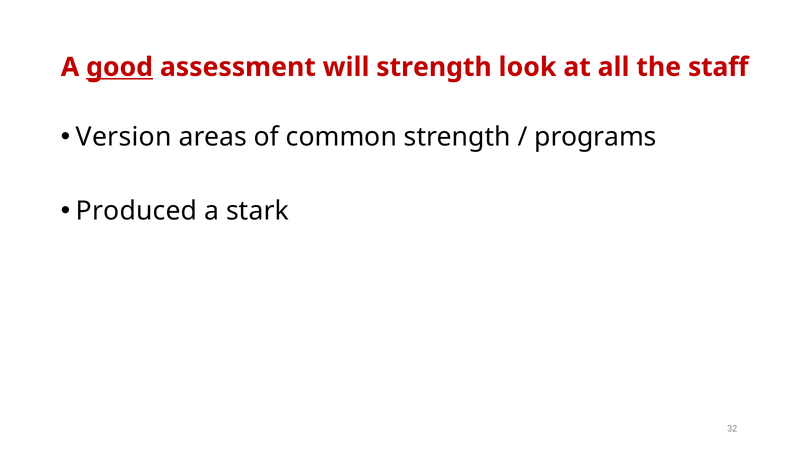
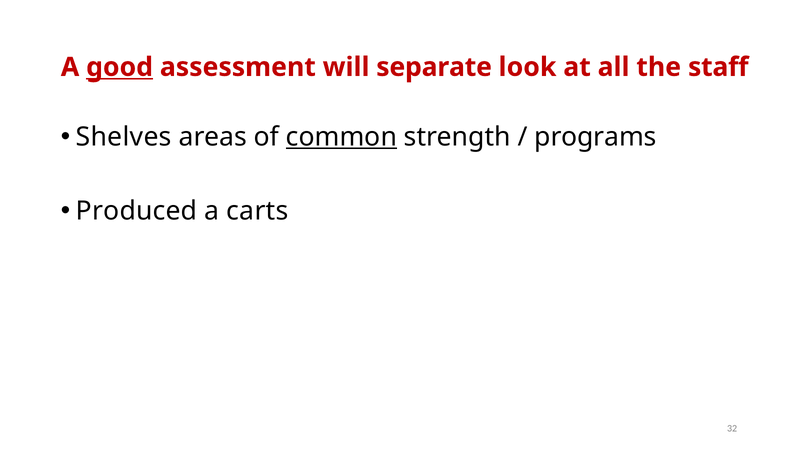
will strength: strength -> separate
Version: Version -> Shelves
common underline: none -> present
stark: stark -> carts
